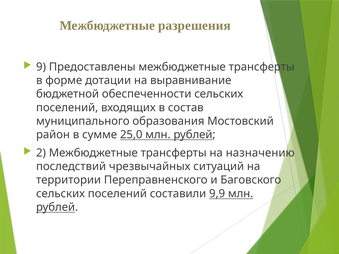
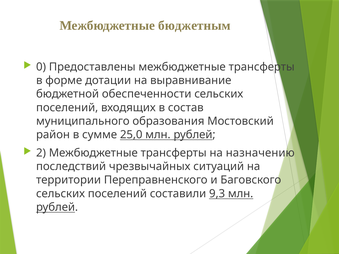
разрешения: разрешения -> бюджетным
9: 9 -> 0
9,9: 9,9 -> 9,3
